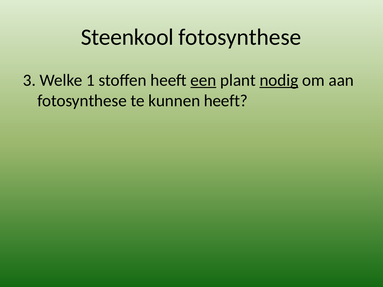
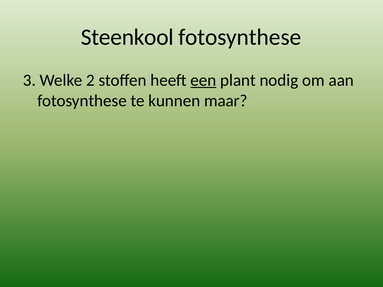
1: 1 -> 2
nodig underline: present -> none
kunnen heeft: heeft -> maar
